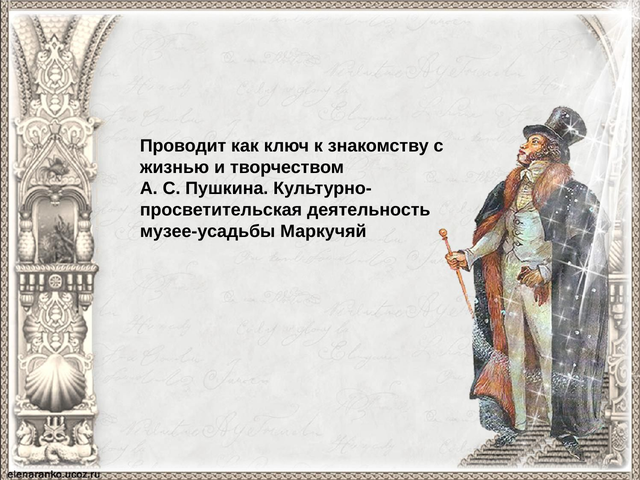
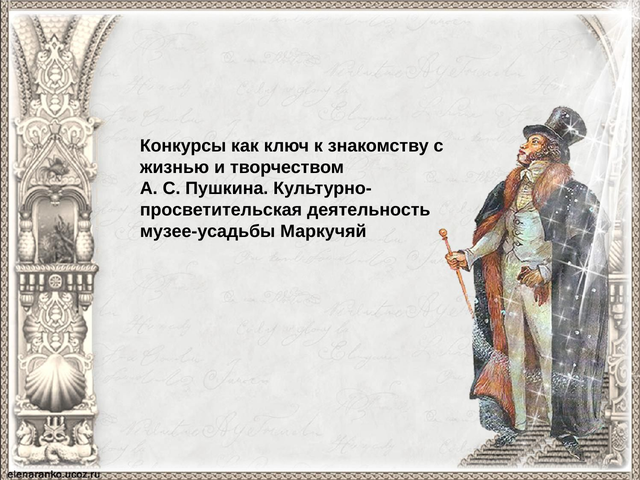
Проводит: Проводит -> Конкурсы
